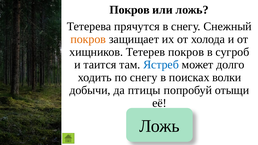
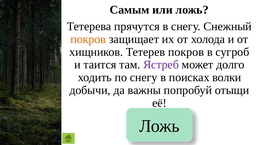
Покров at (130, 10): Покров -> Самым
Ястреб colour: blue -> purple
птицы: птицы -> важны
